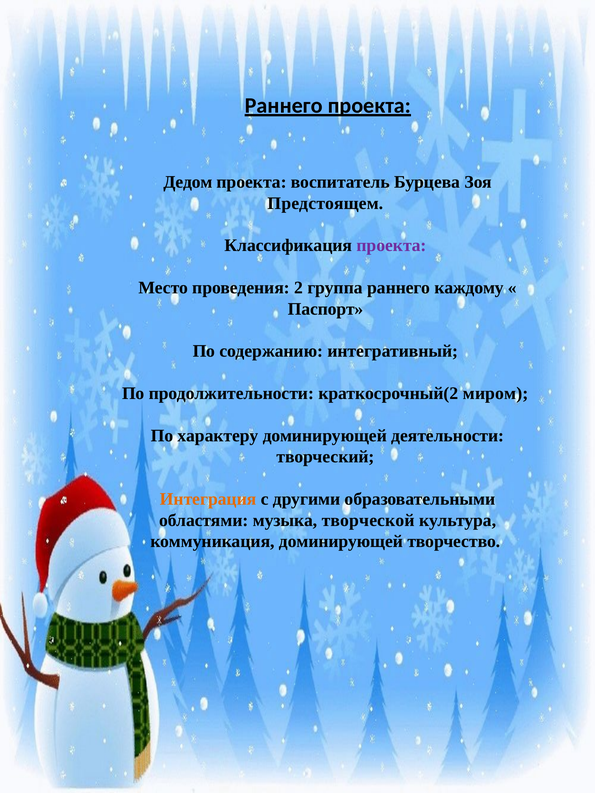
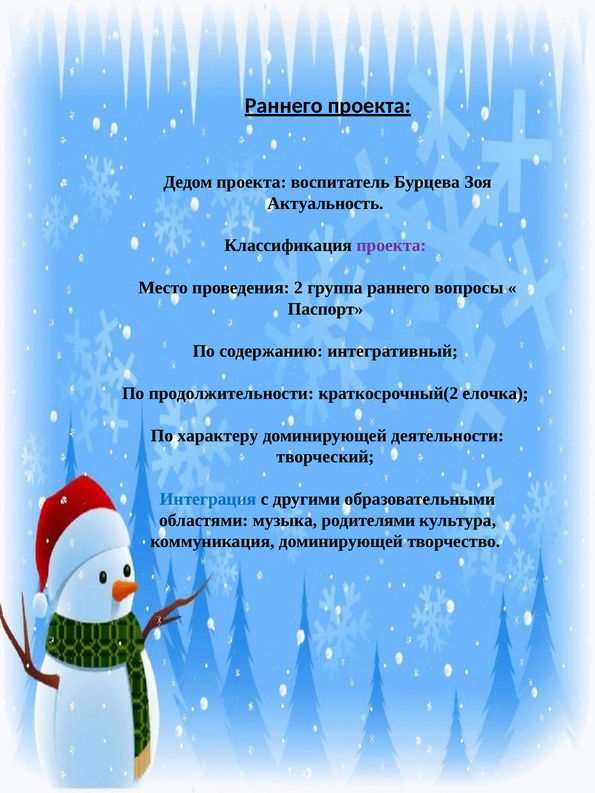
Предстоящем: Предстоящем -> Актуальность
каждому: каждому -> вопросы
миром: миром -> елочка
Интеграция colour: orange -> blue
творческой: творческой -> родителями
